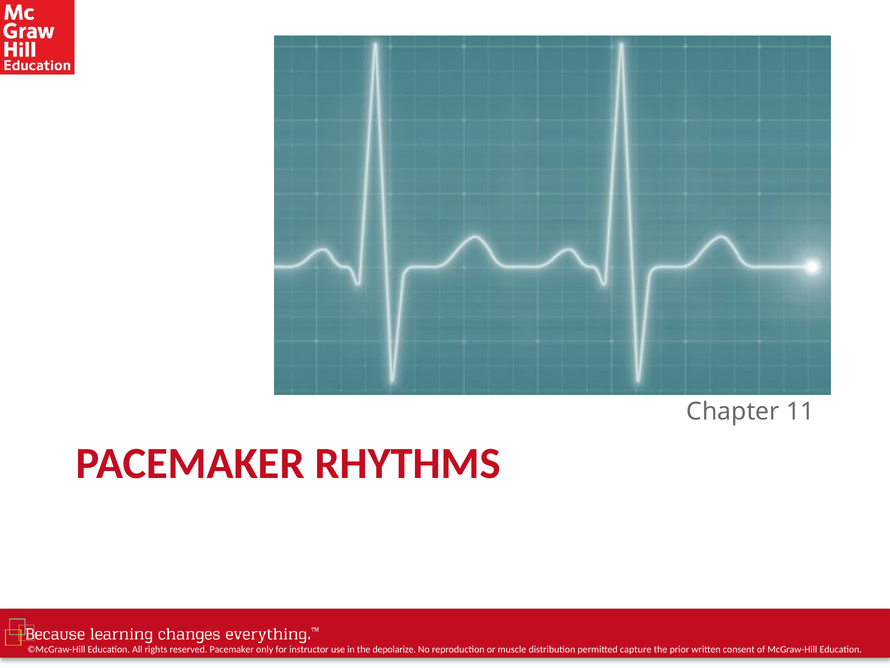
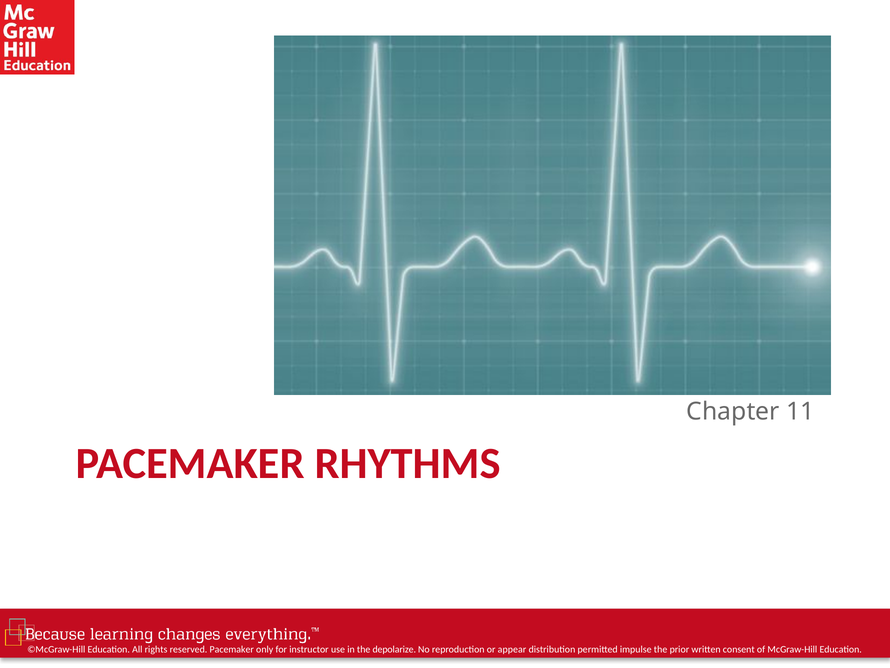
muscle: muscle -> appear
capture: capture -> impulse
